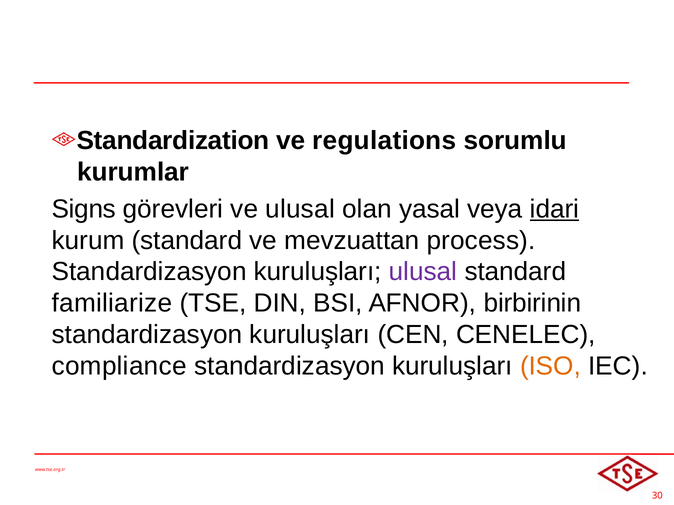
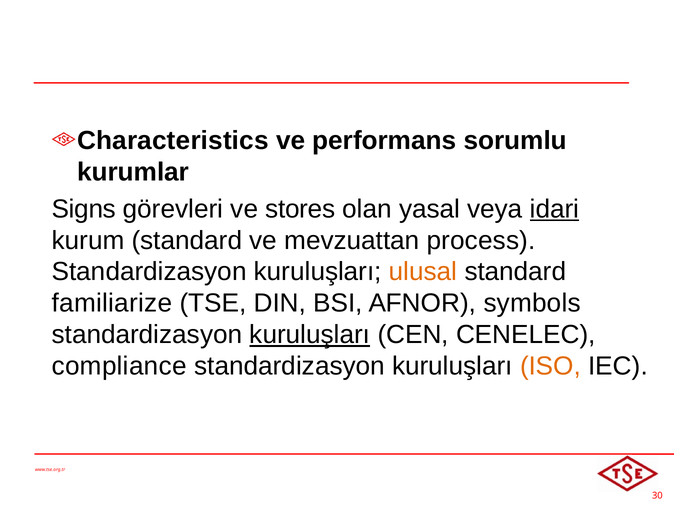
Standardization: Standardization -> Characteristics
regulations: regulations -> performans
ve ulusal: ulusal -> stores
ulusal at (423, 272) colour: purple -> orange
birbirinin: birbirinin -> symbols
kuruluşları at (310, 335) underline: none -> present
